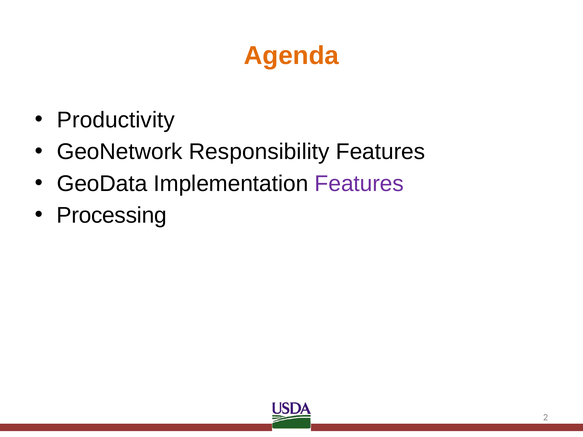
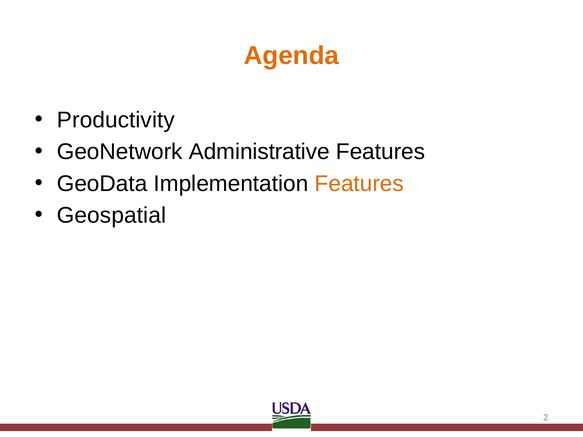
Responsibility: Responsibility -> Administrative
Features at (359, 184) colour: purple -> orange
Processing: Processing -> Geospatial
